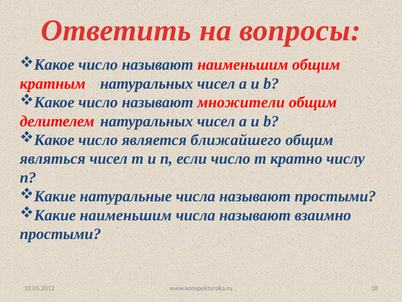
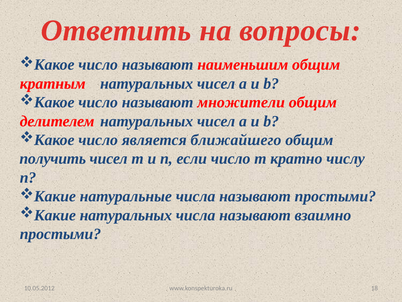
являться: являться -> получить
наименьшим at (126, 215): наименьшим -> натуральных
